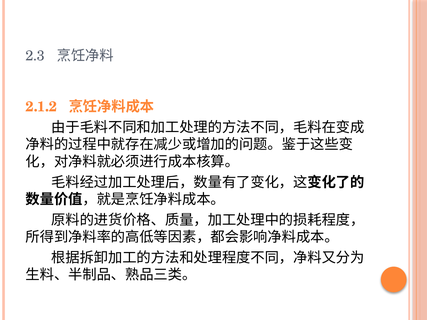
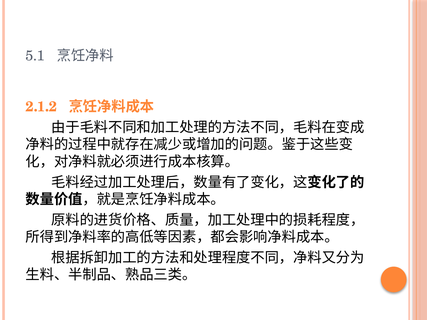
2.3: 2.3 -> 5.1
